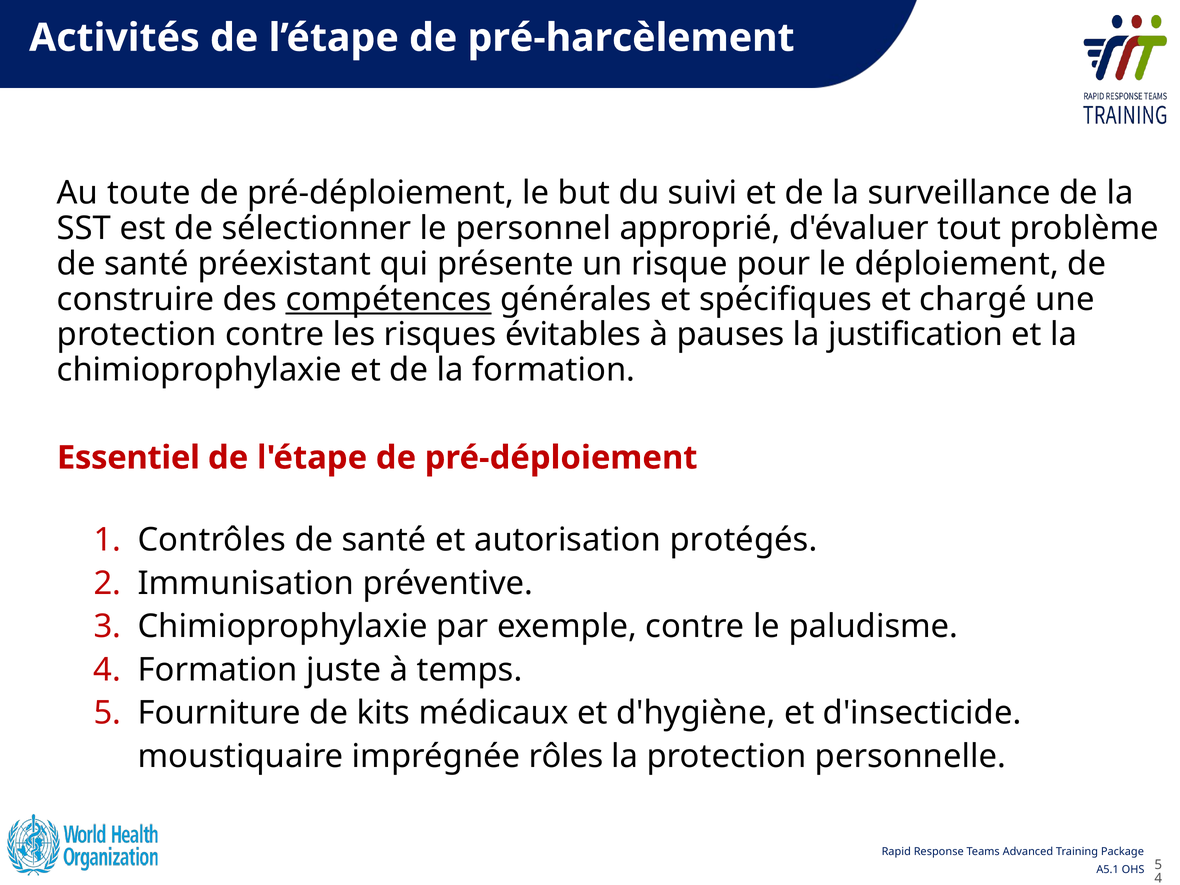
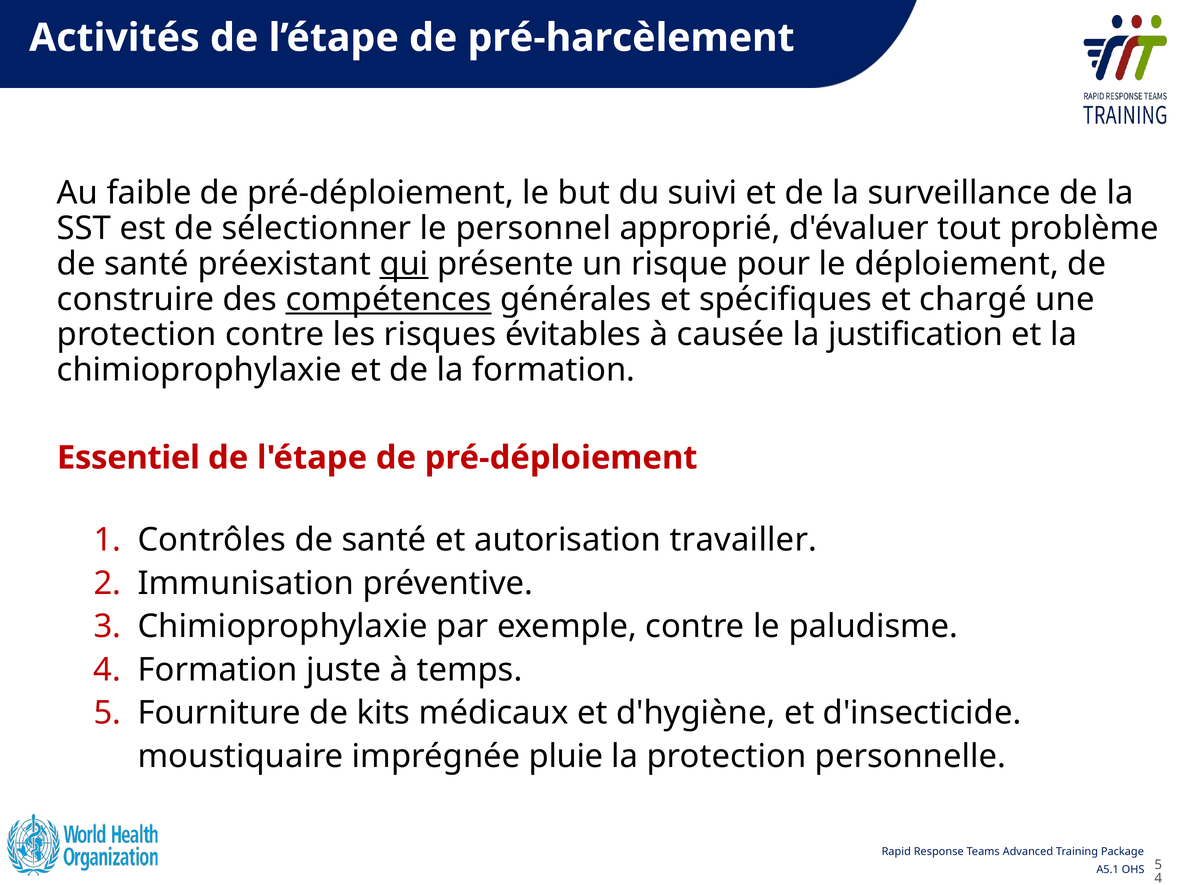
toute: toute -> faible
qui underline: none -> present
pauses: pauses -> causée
protégés: protégés -> travailler
rôles: rôles -> pluie
